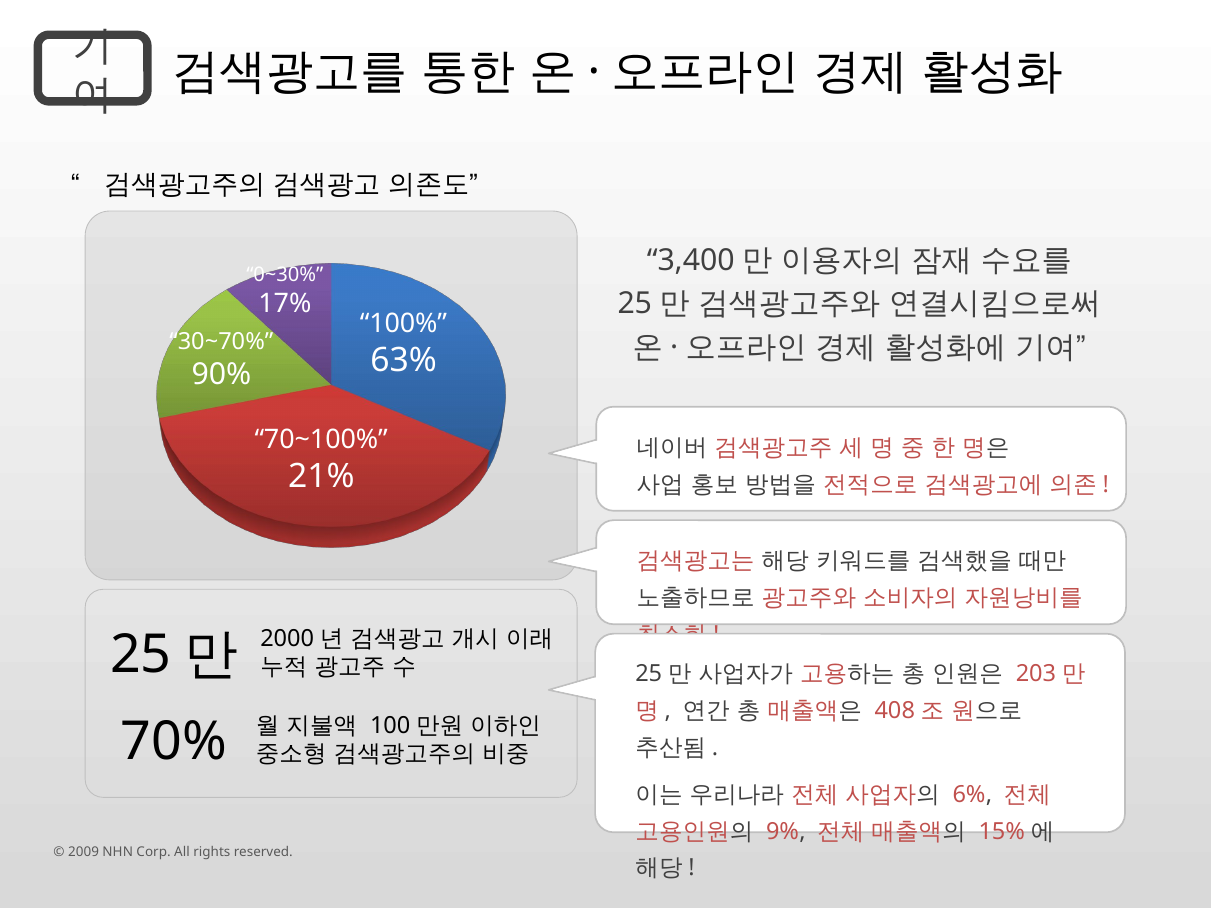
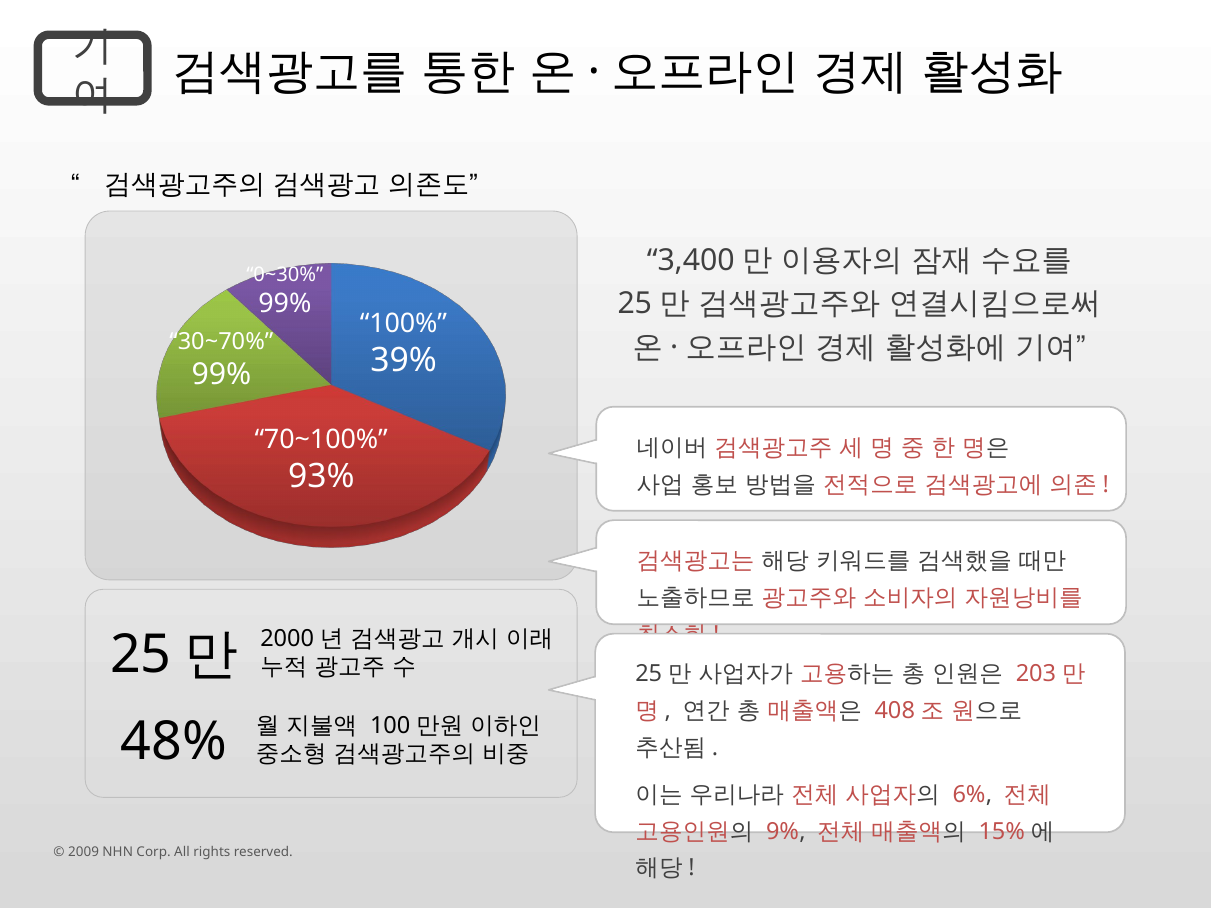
17% at (285, 304): 17% -> 99%
63%: 63% -> 39%
90% at (221, 374): 90% -> 99%
21%: 21% -> 93%
70%: 70% -> 48%
